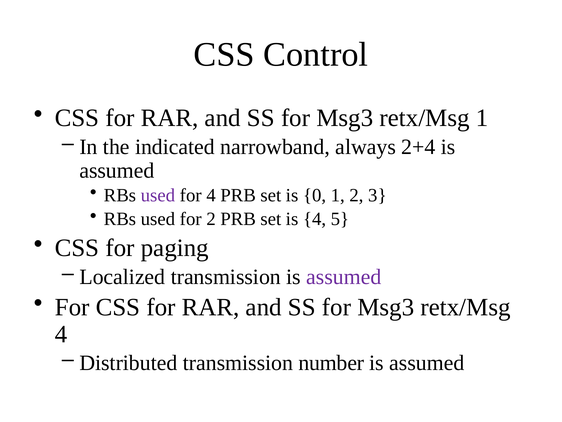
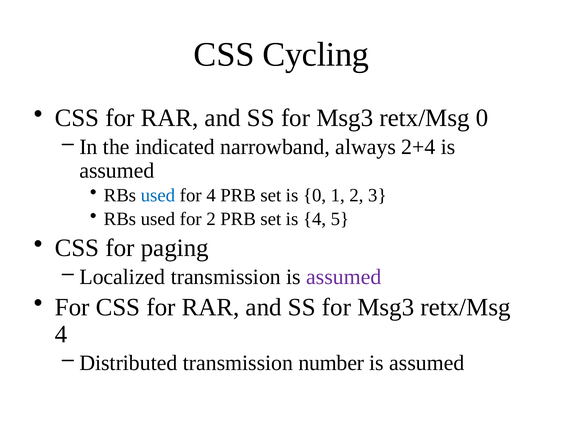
Control: Control -> Cycling
retx/Msg 1: 1 -> 0
used at (158, 195) colour: purple -> blue
